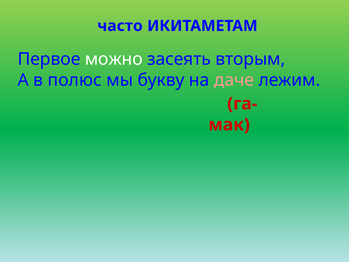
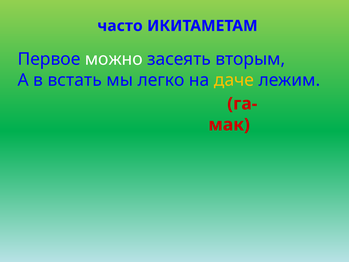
полюс: полюс -> встать
букву: букву -> легко
даче colour: pink -> yellow
